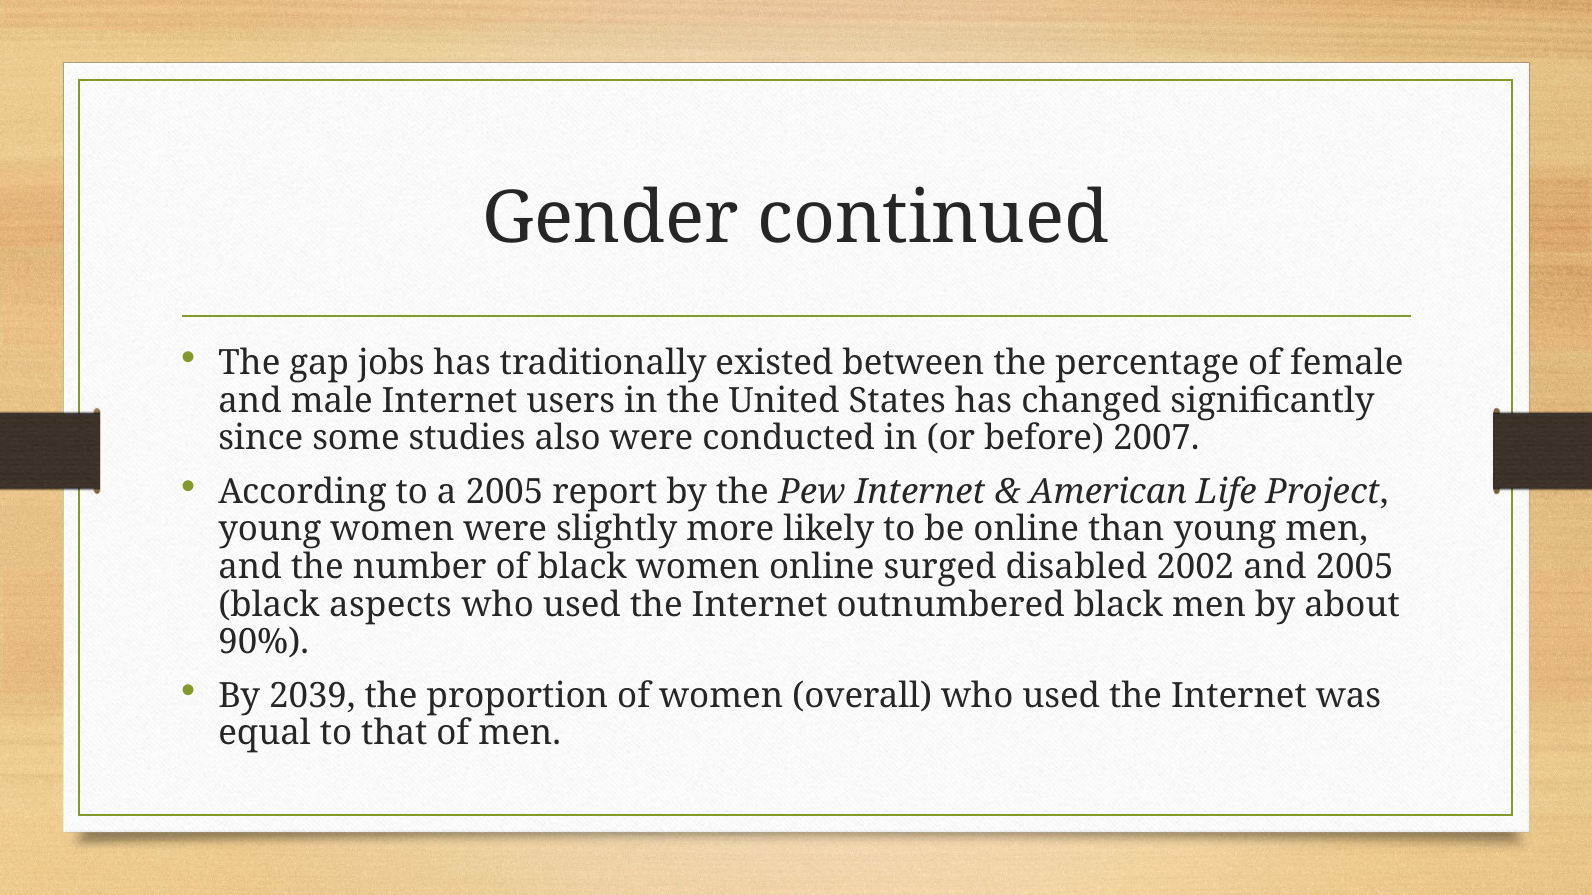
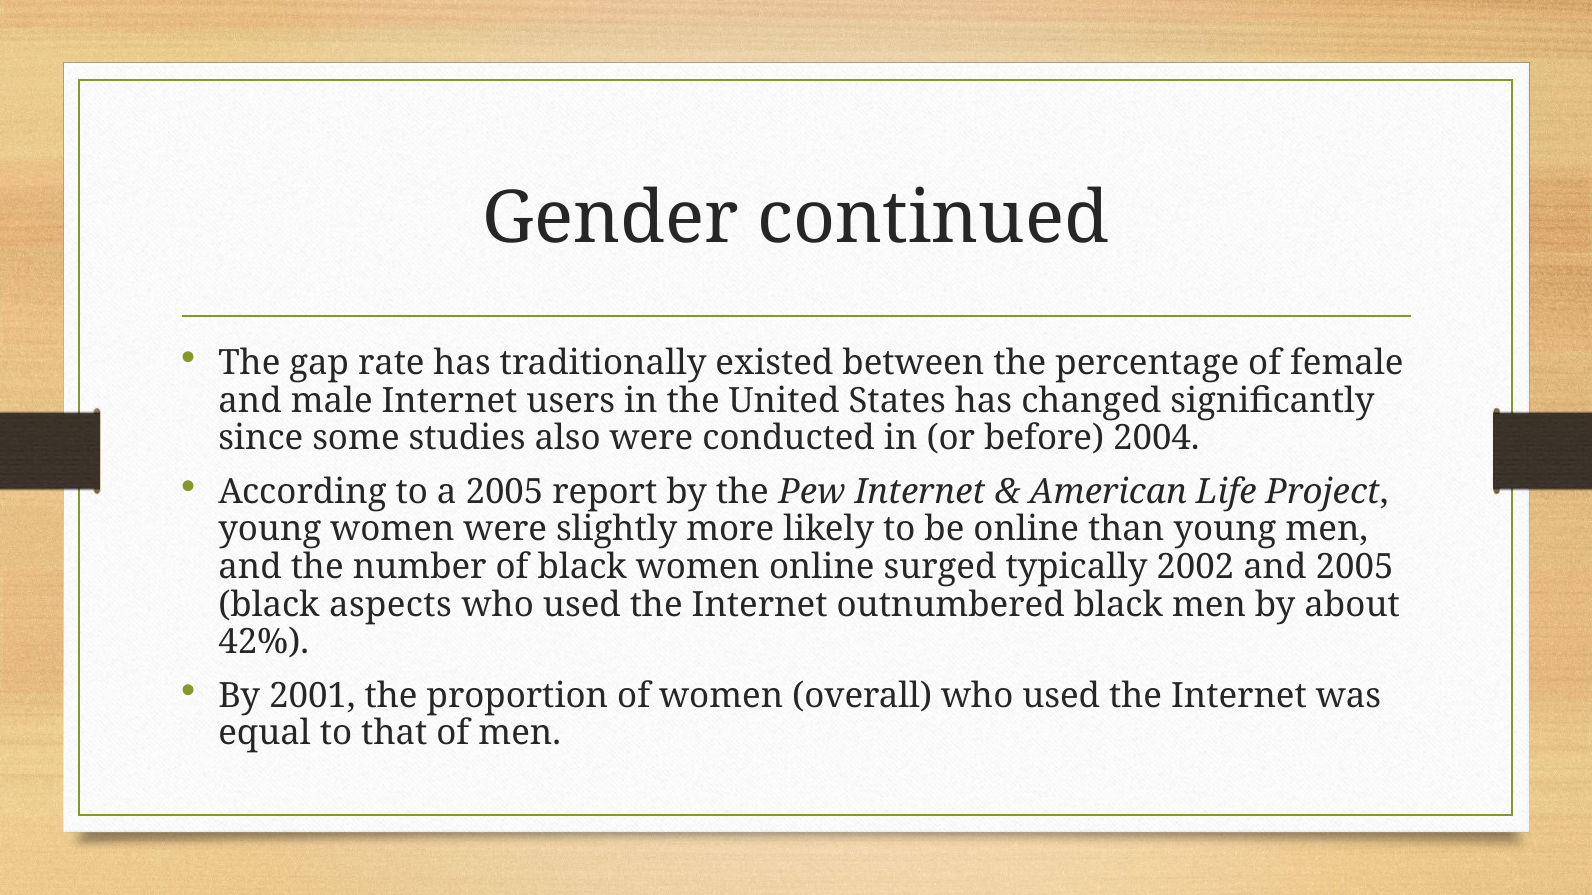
jobs: jobs -> rate
2007: 2007 -> 2004
disabled: disabled -> typically
90%: 90% -> 42%
2039: 2039 -> 2001
